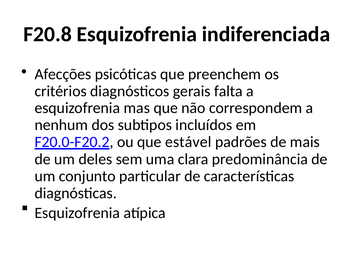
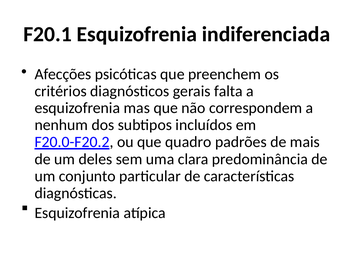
F20.8: F20.8 -> F20.1
estável: estável -> quadro
